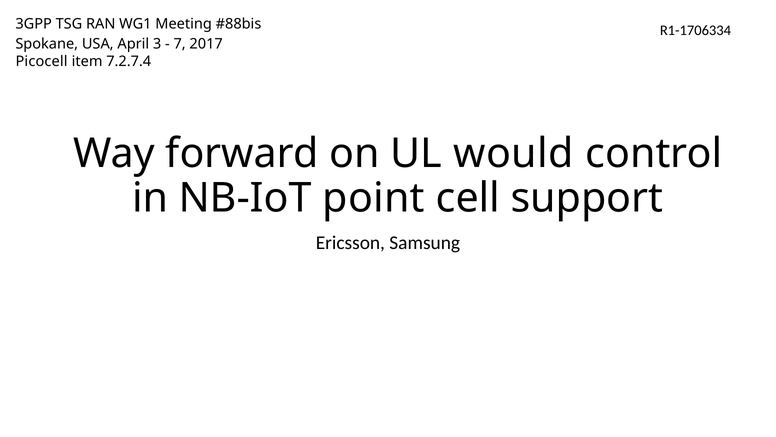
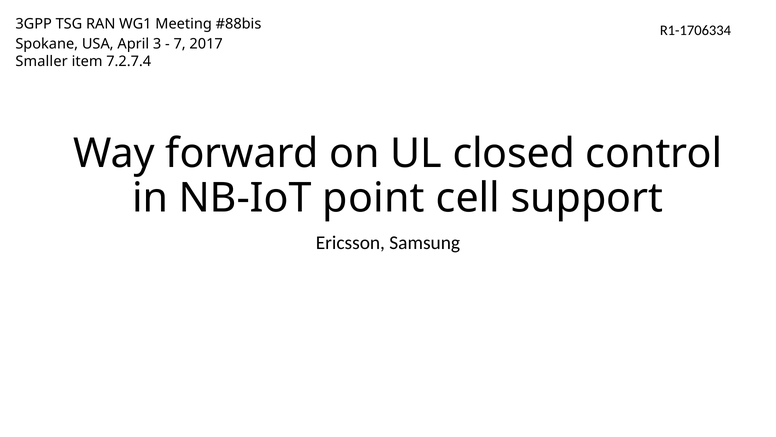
Picocell: Picocell -> Smaller
would: would -> closed
